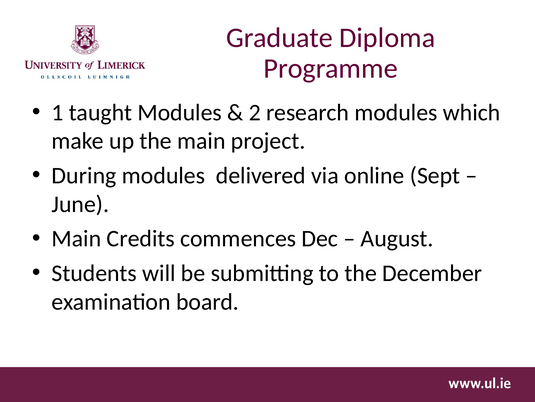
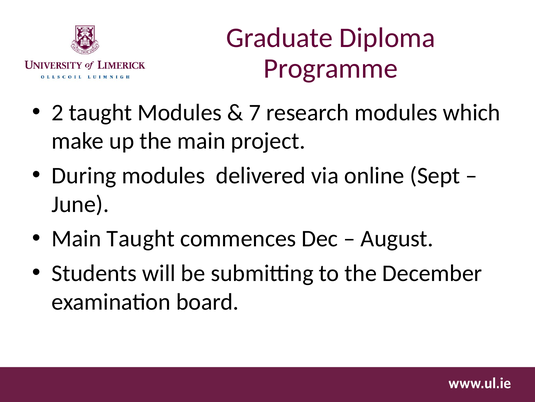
1: 1 -> 2
2: 2 -> 7
Main Credits: Credits -> Taught
